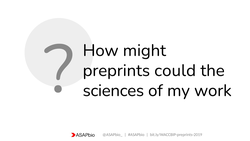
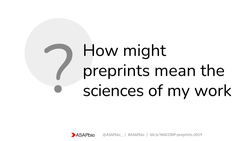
could: could -> mean
